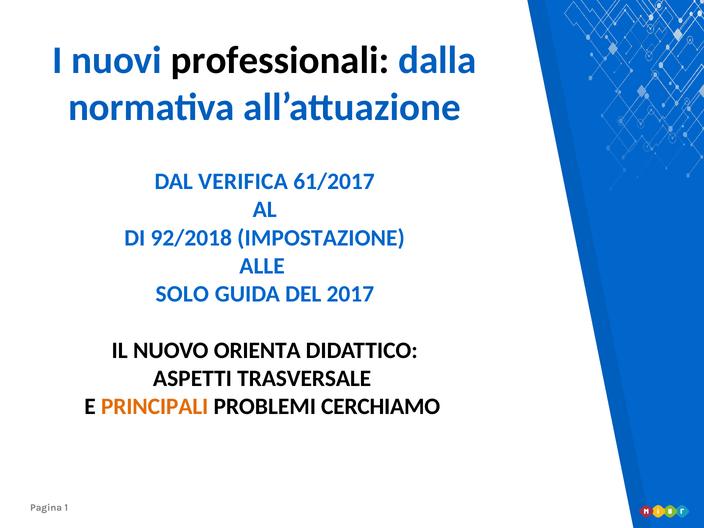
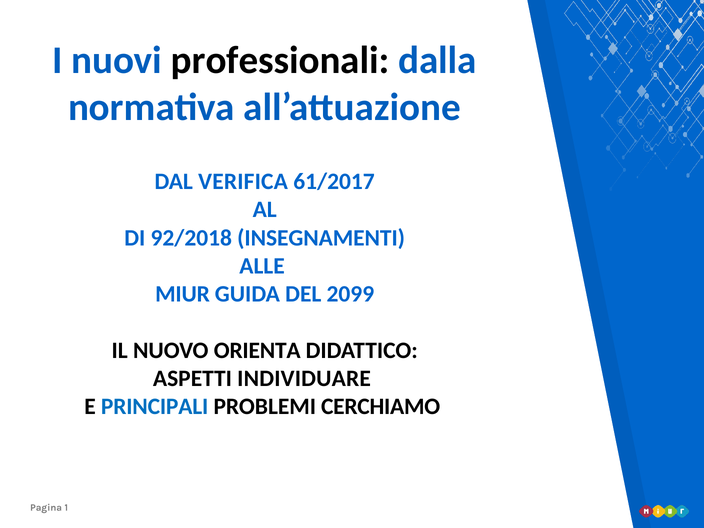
IMPOSTAZIONE: IMPOSTAZIONE -> INSEGNAMENTI
SOLO: SOLO -> MIUR
2017: 2017 -> 2099
TRASVERSALE: TRASVERSALE -> INDIVIDUARE
PRINCIPALI colour: orange -> blue
